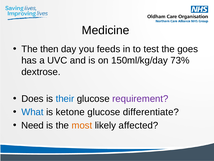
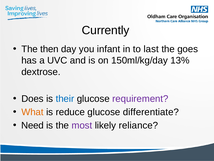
Medicine: Medicine -> Currently
feeds: feeds -> infant
test: test -> last
73%: 73% -> 13%
What colour: blue -> orange
ketone: ketone -> reduce
most colour: orange -> purple
affected: affected -> reliance
